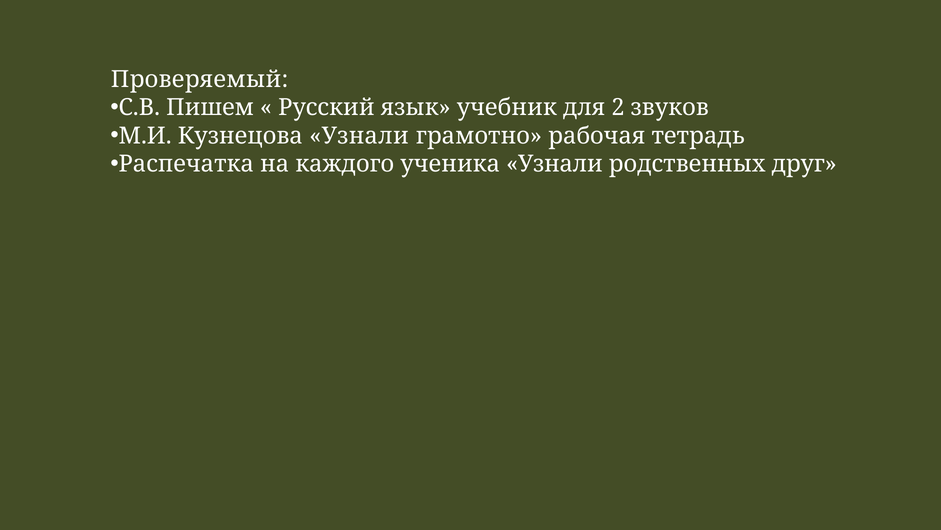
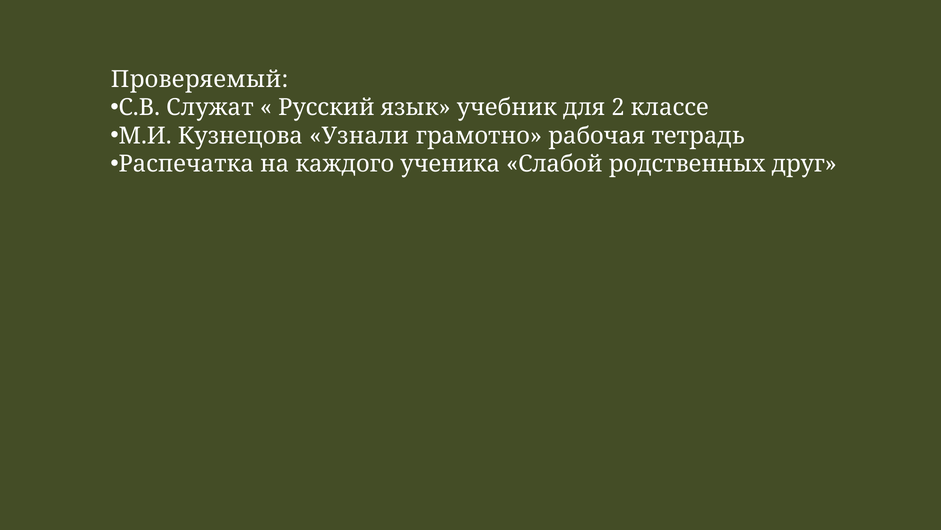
Пишем: Пишем -> Служат
звуков: звуков -> классе
ученика Узнали: Узнали -> Слабой
